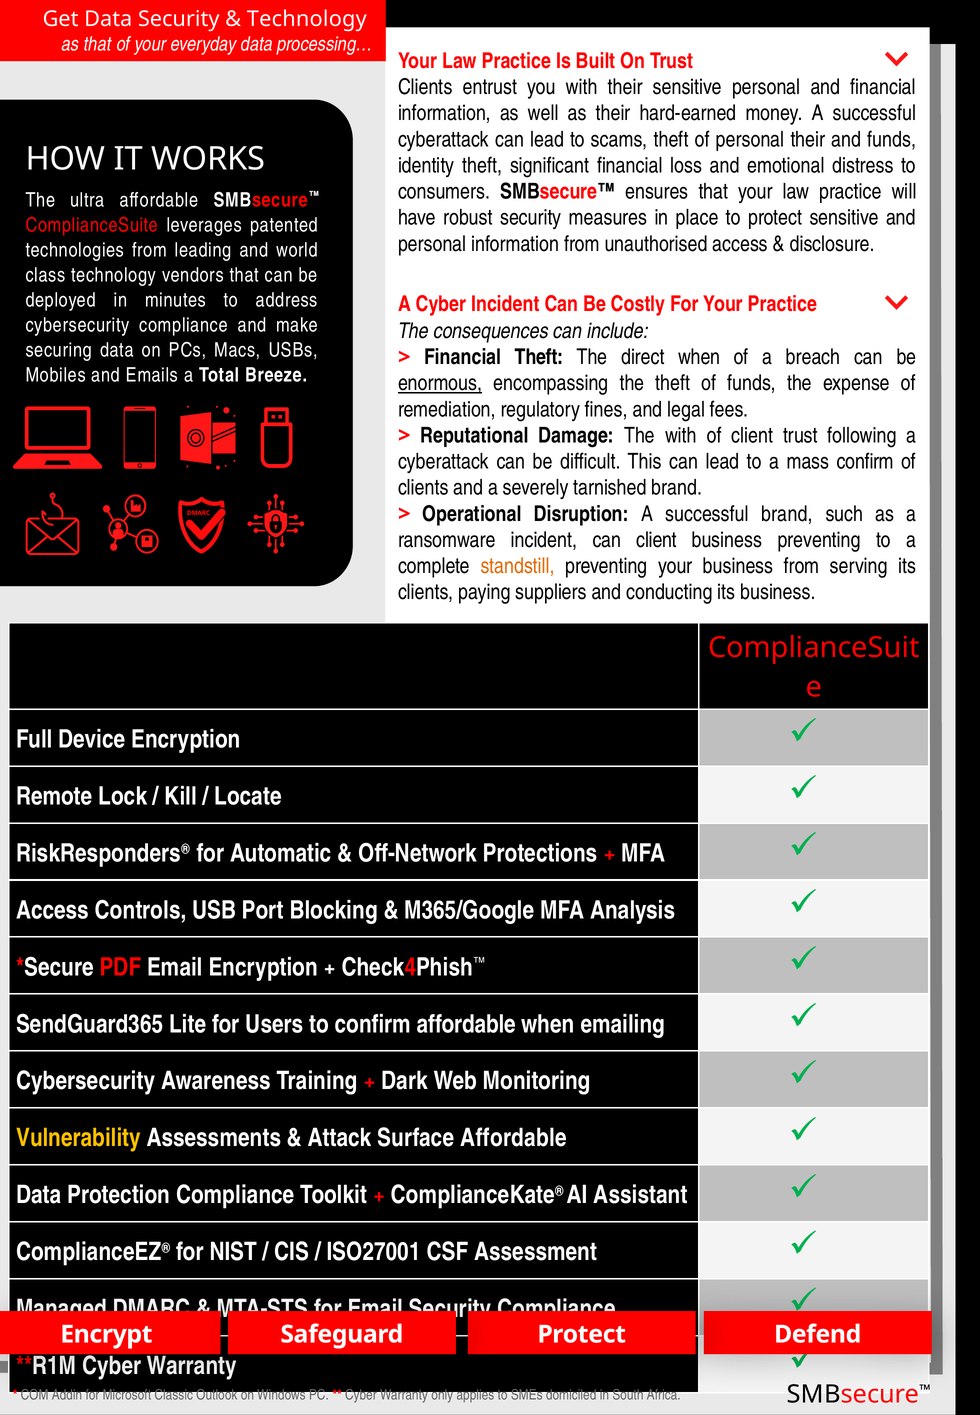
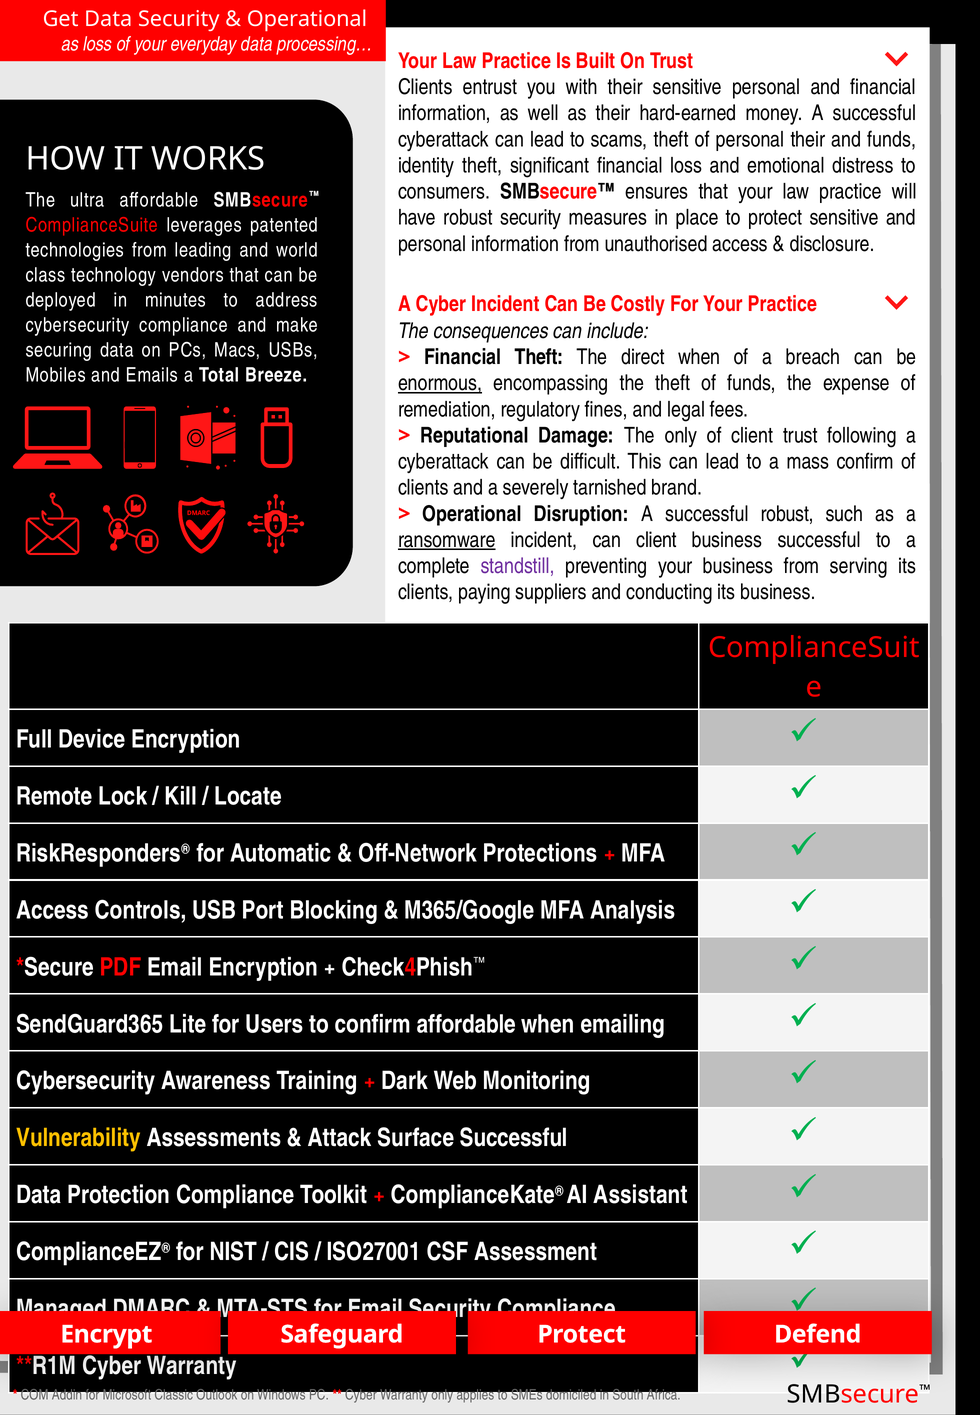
Technology at (307, 19): Technology -> Operational
as that: that -> loss
The with: with -> only
successful brand: brand -> robust
ransomware underline: none -> present
business preventing: preventing -> successful
standstill colour: orange -> purple
Surface Affordable: Affordable -> Successful
